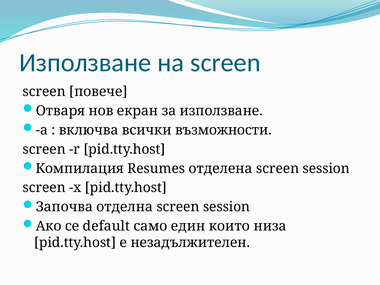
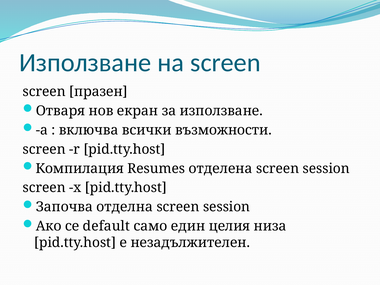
повече: повече -> празен
които: които -> целия
